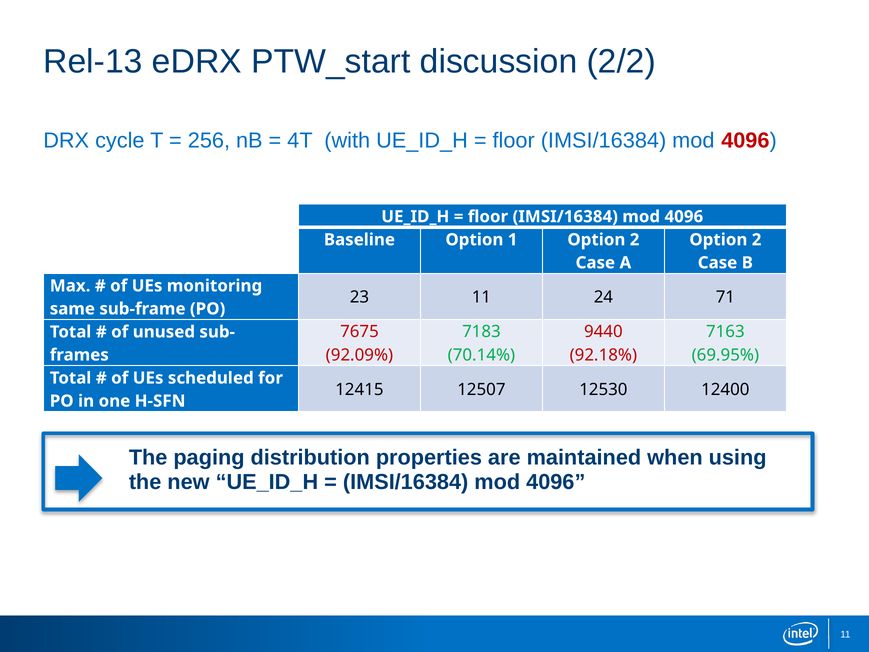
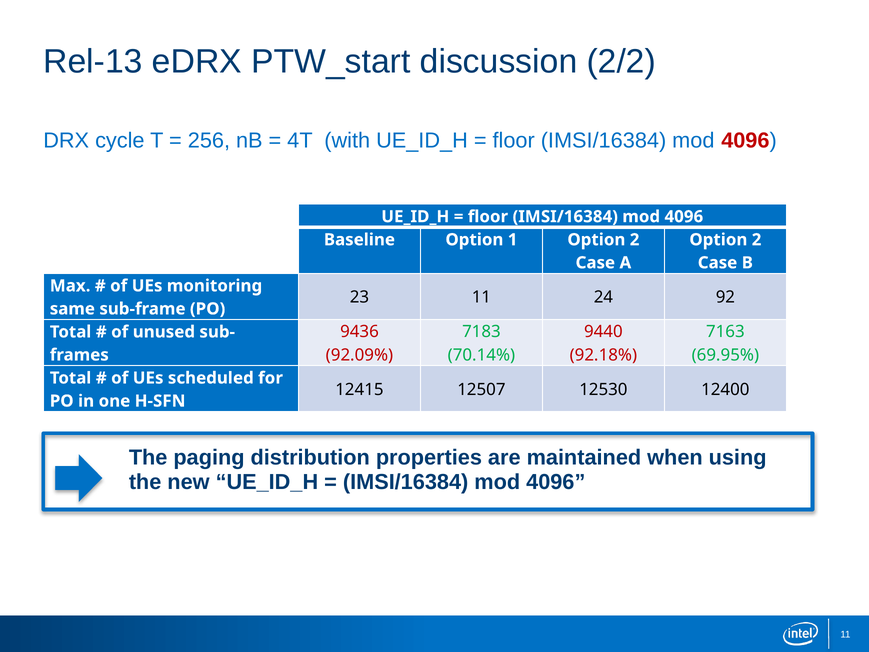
71: 71 -> 92
7675: 7675 -> 9436
